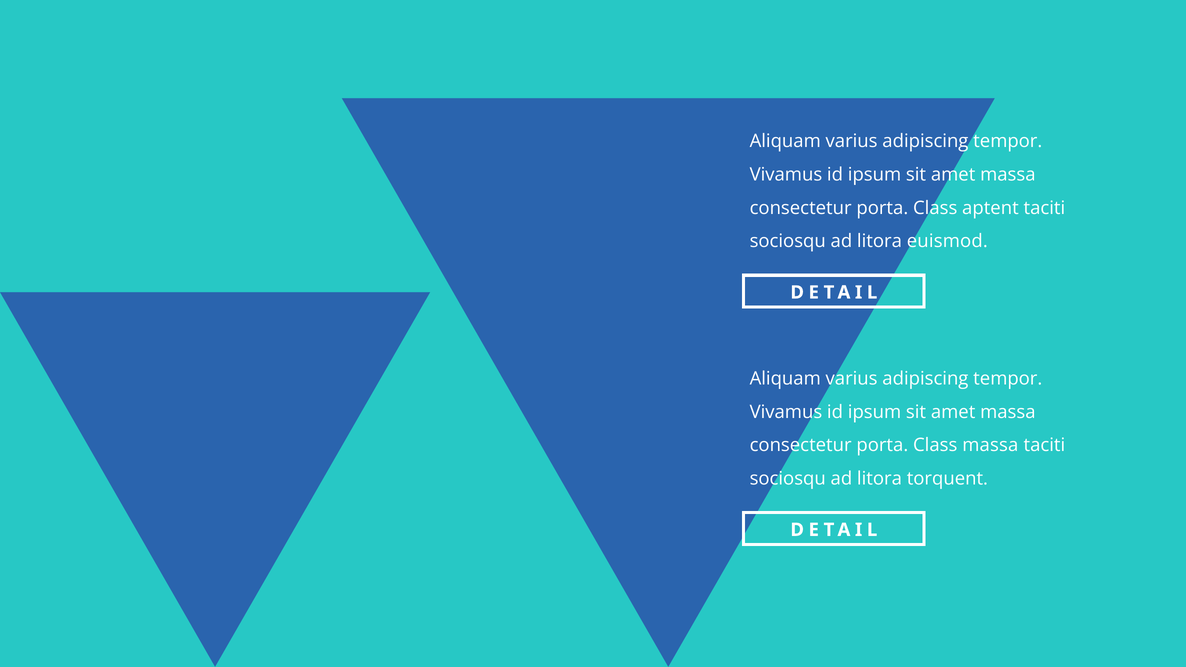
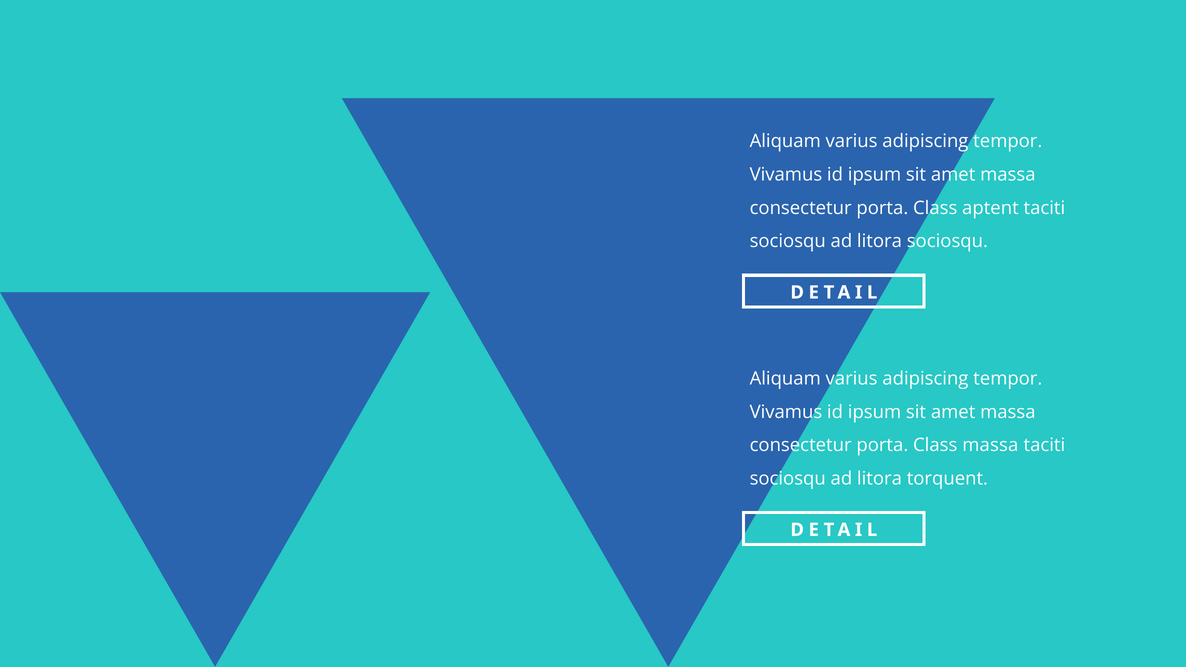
litora euismod: euismod -> sociosqu
